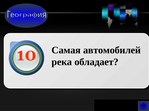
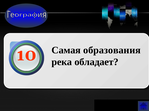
автомобилей: автомобилей -> образования
